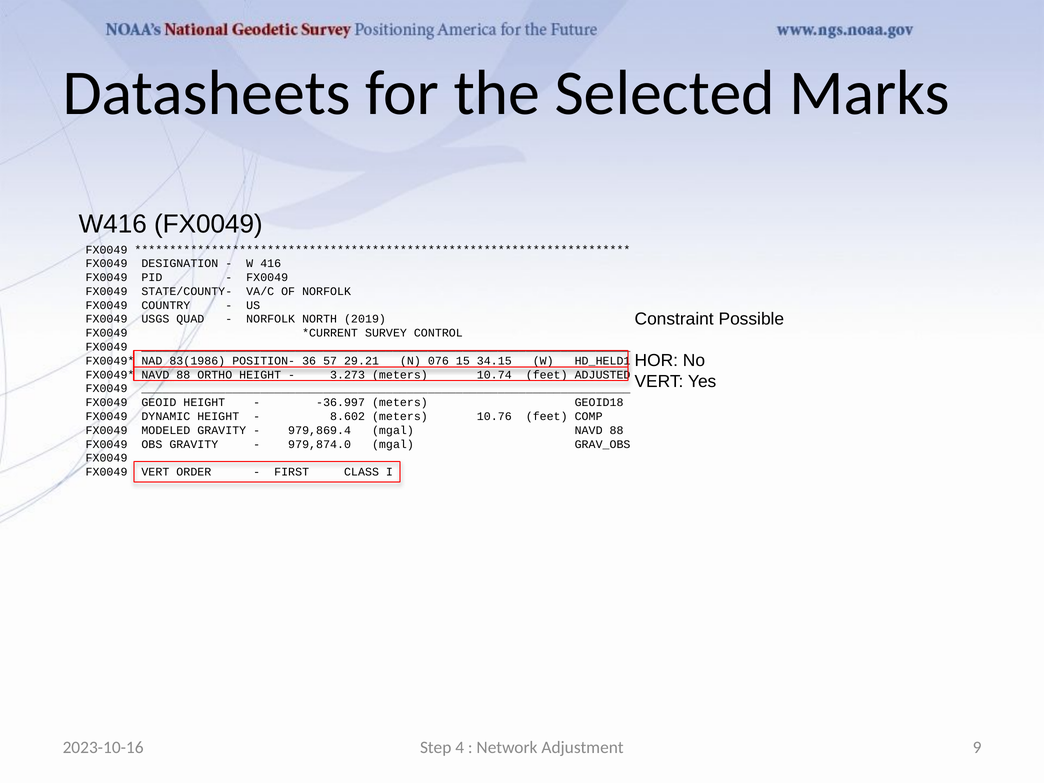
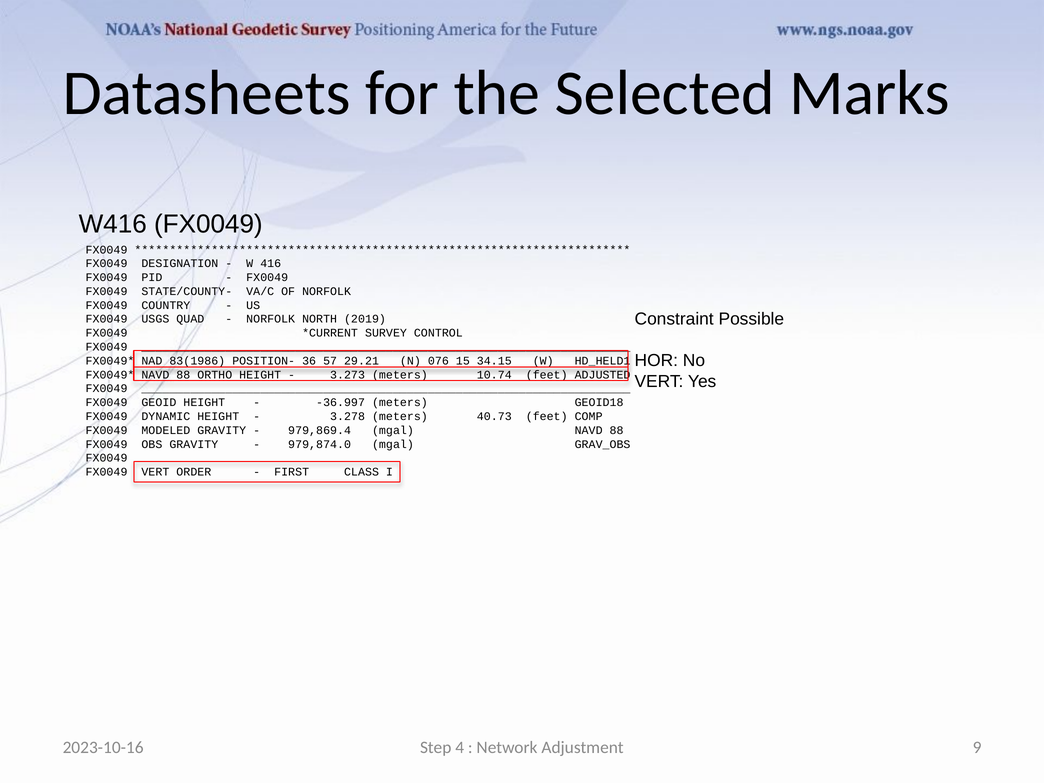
8.602: 8.602 -> 3.278
10.76: 10.76 -> 40.73
